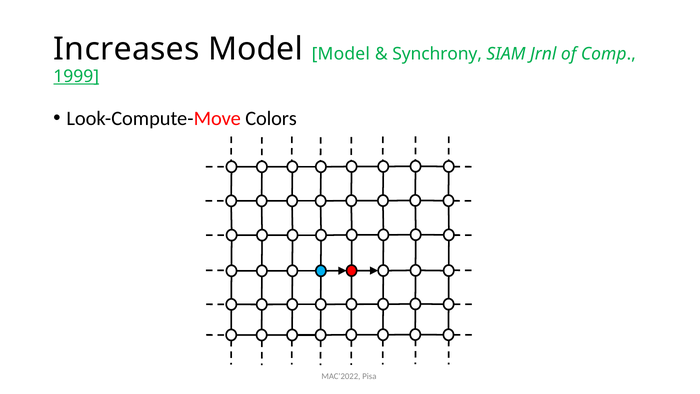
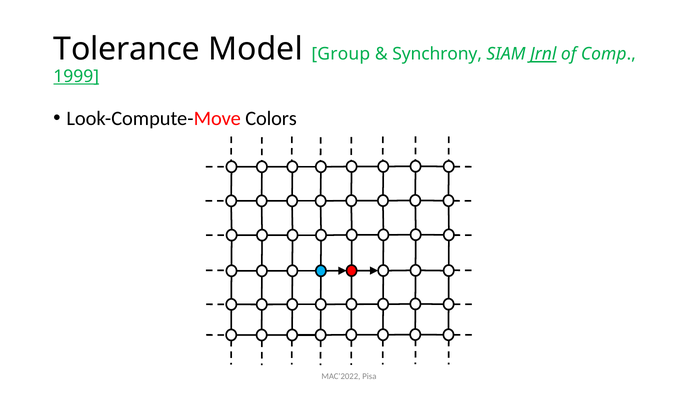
Increases: Increases -> Tolerance
Model Model: Model -> Group
Jrnl underline: none -> present
